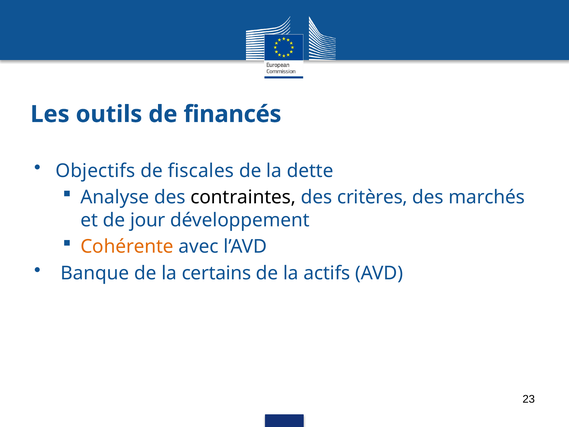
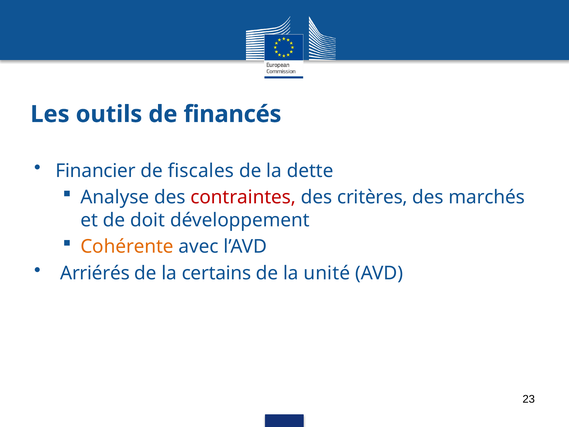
Objectifs: Objectifs -> Financier
contraintes colour: black -> red
jour: jour -> doit
Banque: Banque -> Arriérés
actifs: actifs -> unité
